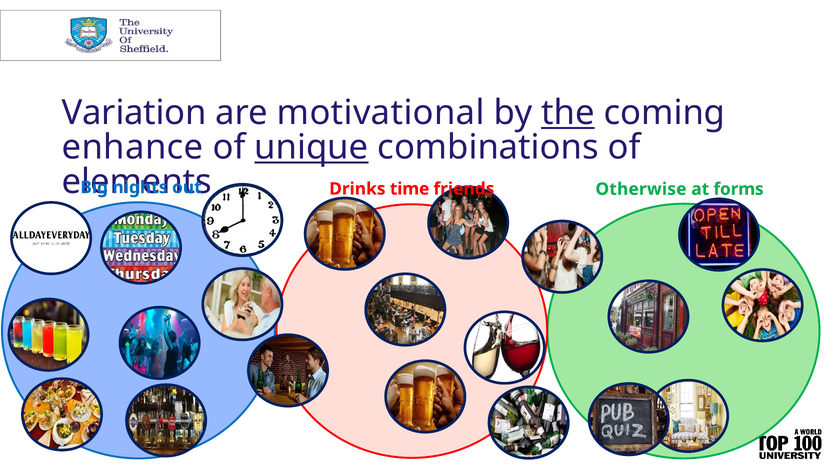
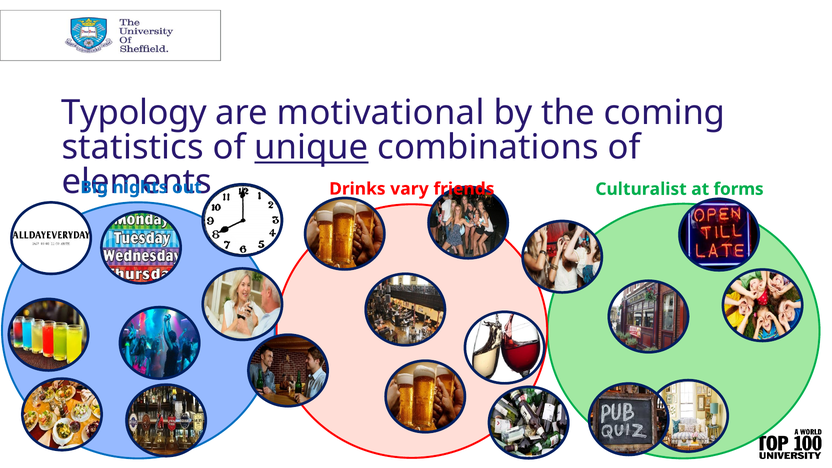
Variation: Variation -> Typology
the underline: present -> none
enhance: enhance -> statistics
time: time -> vary
Otherwise: Otherwise -> Culturalist
